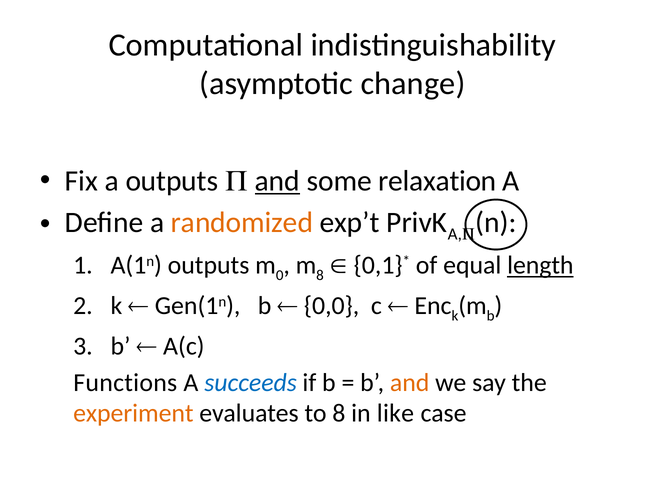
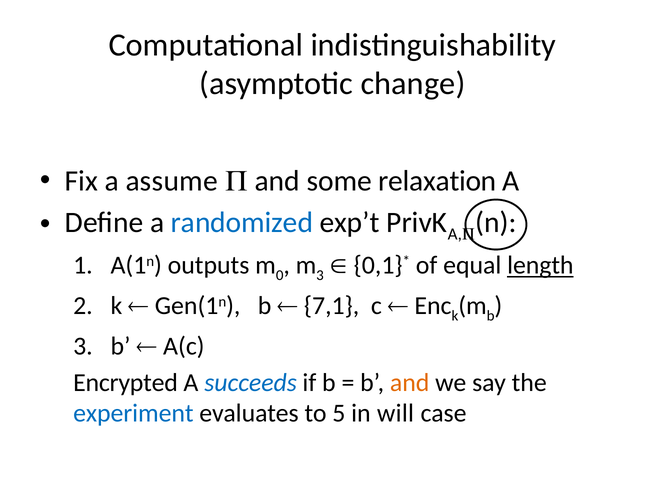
a outputs: outputs -> assume
and at (277, 181) underline: present -> none
randomized colour: orange -> blue
8 at (320, 275): 8 -> 3
0,0: 0,0 -> 7,1
Functions: Functions -> Encrypted
experiment colour: orange -> blue
to 8: 8 -> 5
like: like -> will
